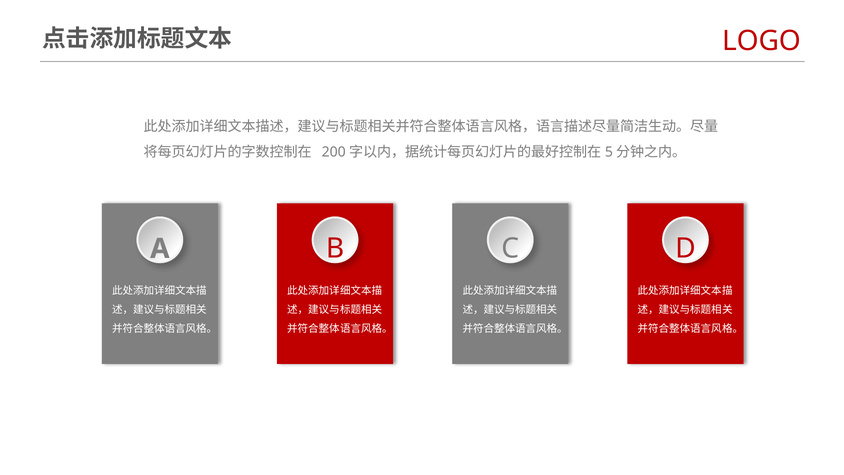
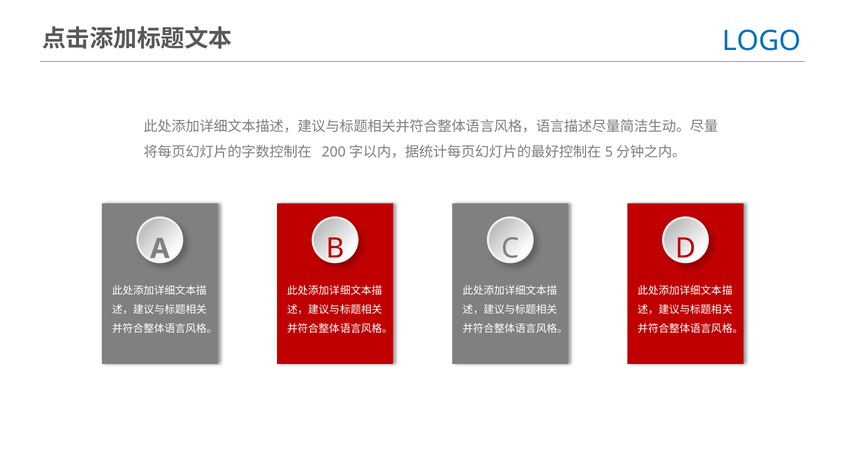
LOGO colour: red -> blue
